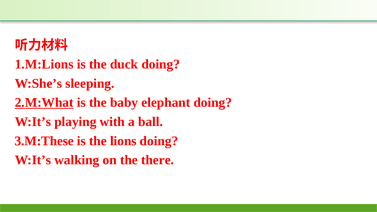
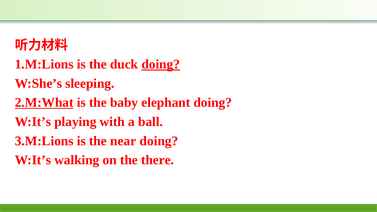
doing at (161, 64) underline: none -> present
3.M:These: 3.M:These -> 3.M:Lions
lions: lions -> near
